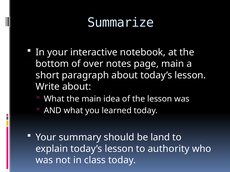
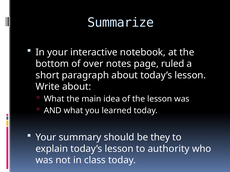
page main: main -> ruled
land: land -> they
